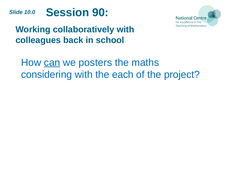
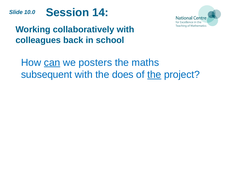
90: 90 -> 14
considering: considering -> subsequent
each: each -> does
the at (154, 74) underline: none -> present
